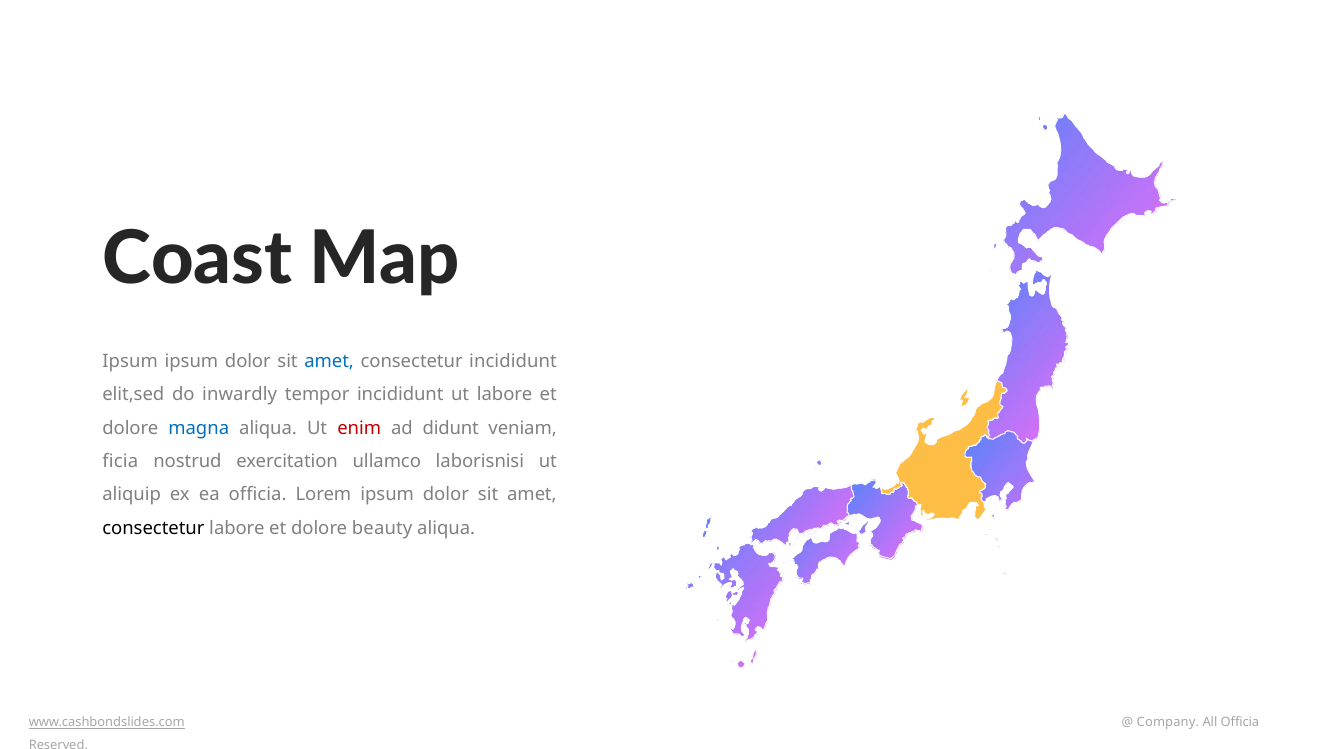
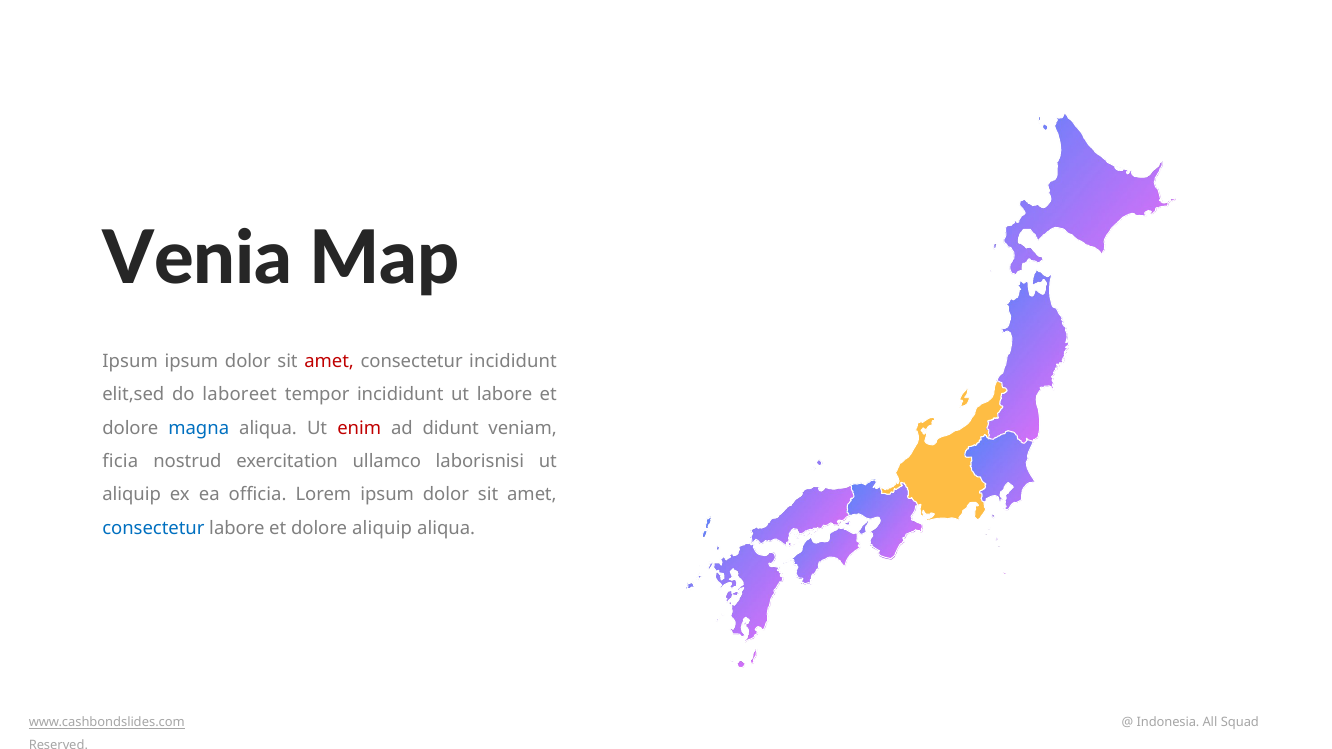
Coast: Coast -> Venia
amet at (329, 361) colour: blue -> red
inwardly: inwardly -> laboreet
consectetur at (153, 528) colour: black -> blue
dolore beauty: beauty -> aliquip
Company: Company -> Indonesia
All Officia: Officia -> Squad
